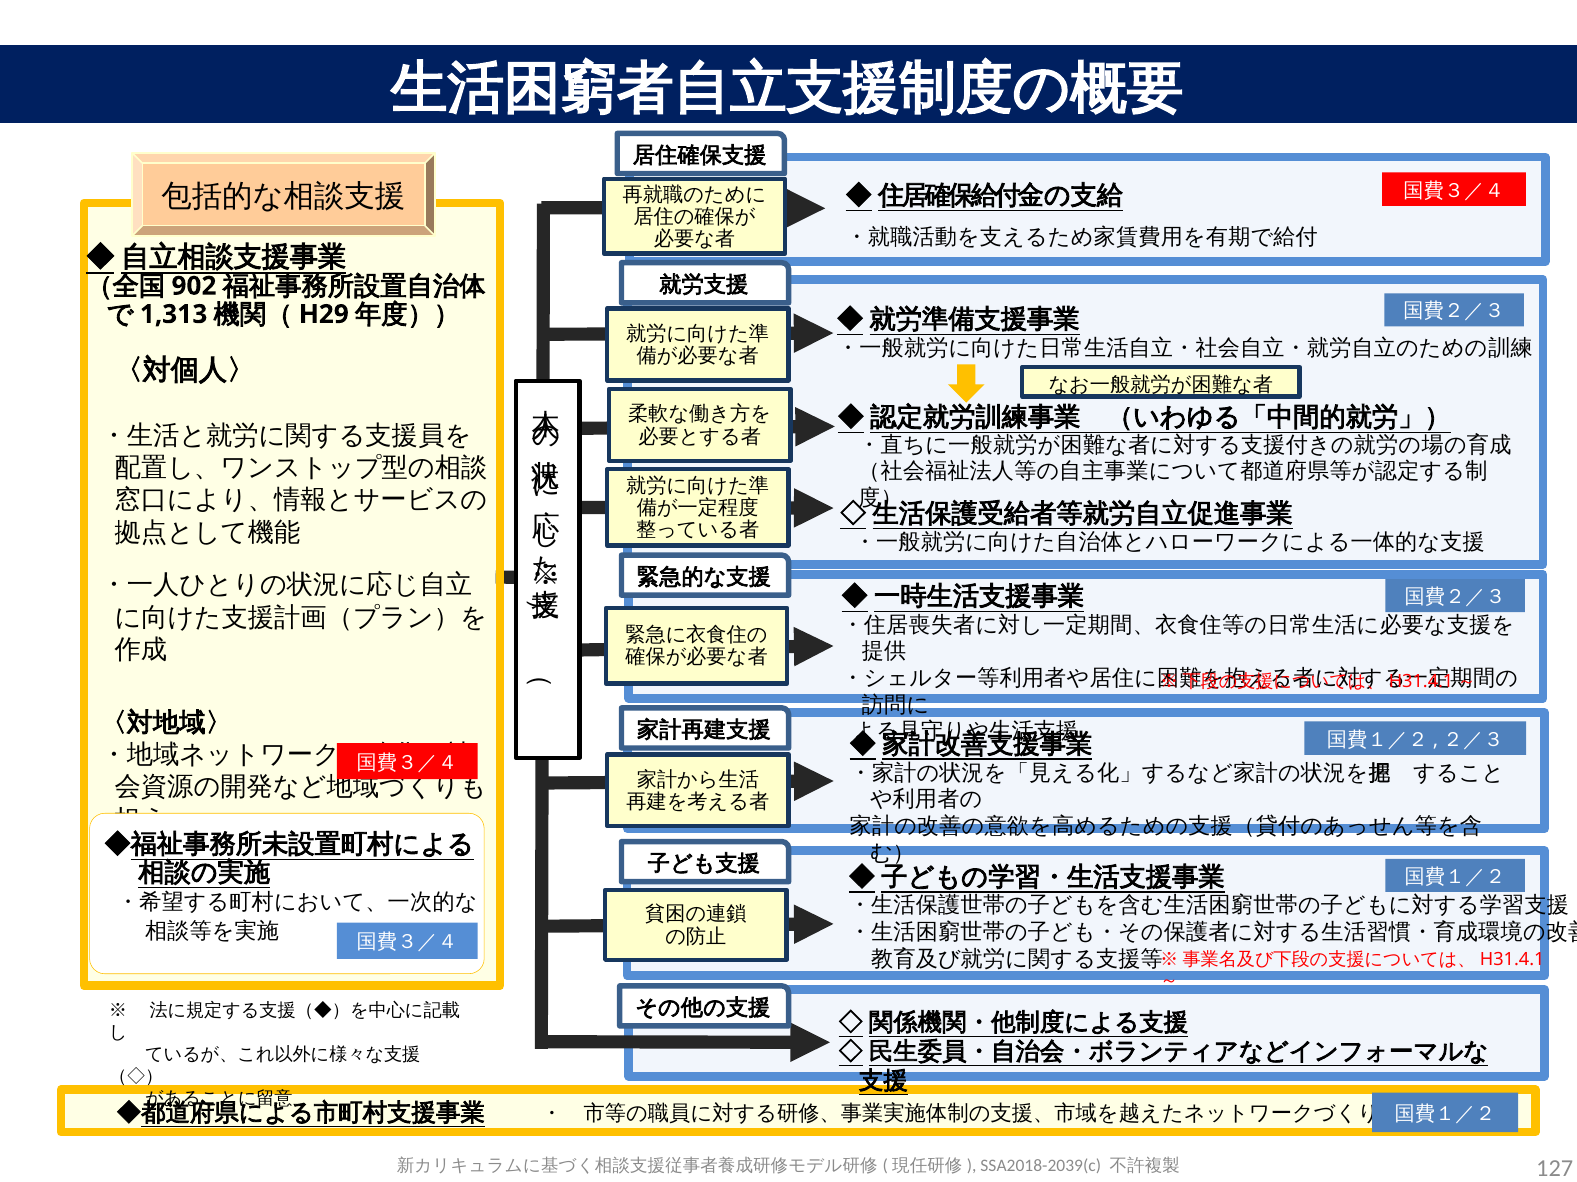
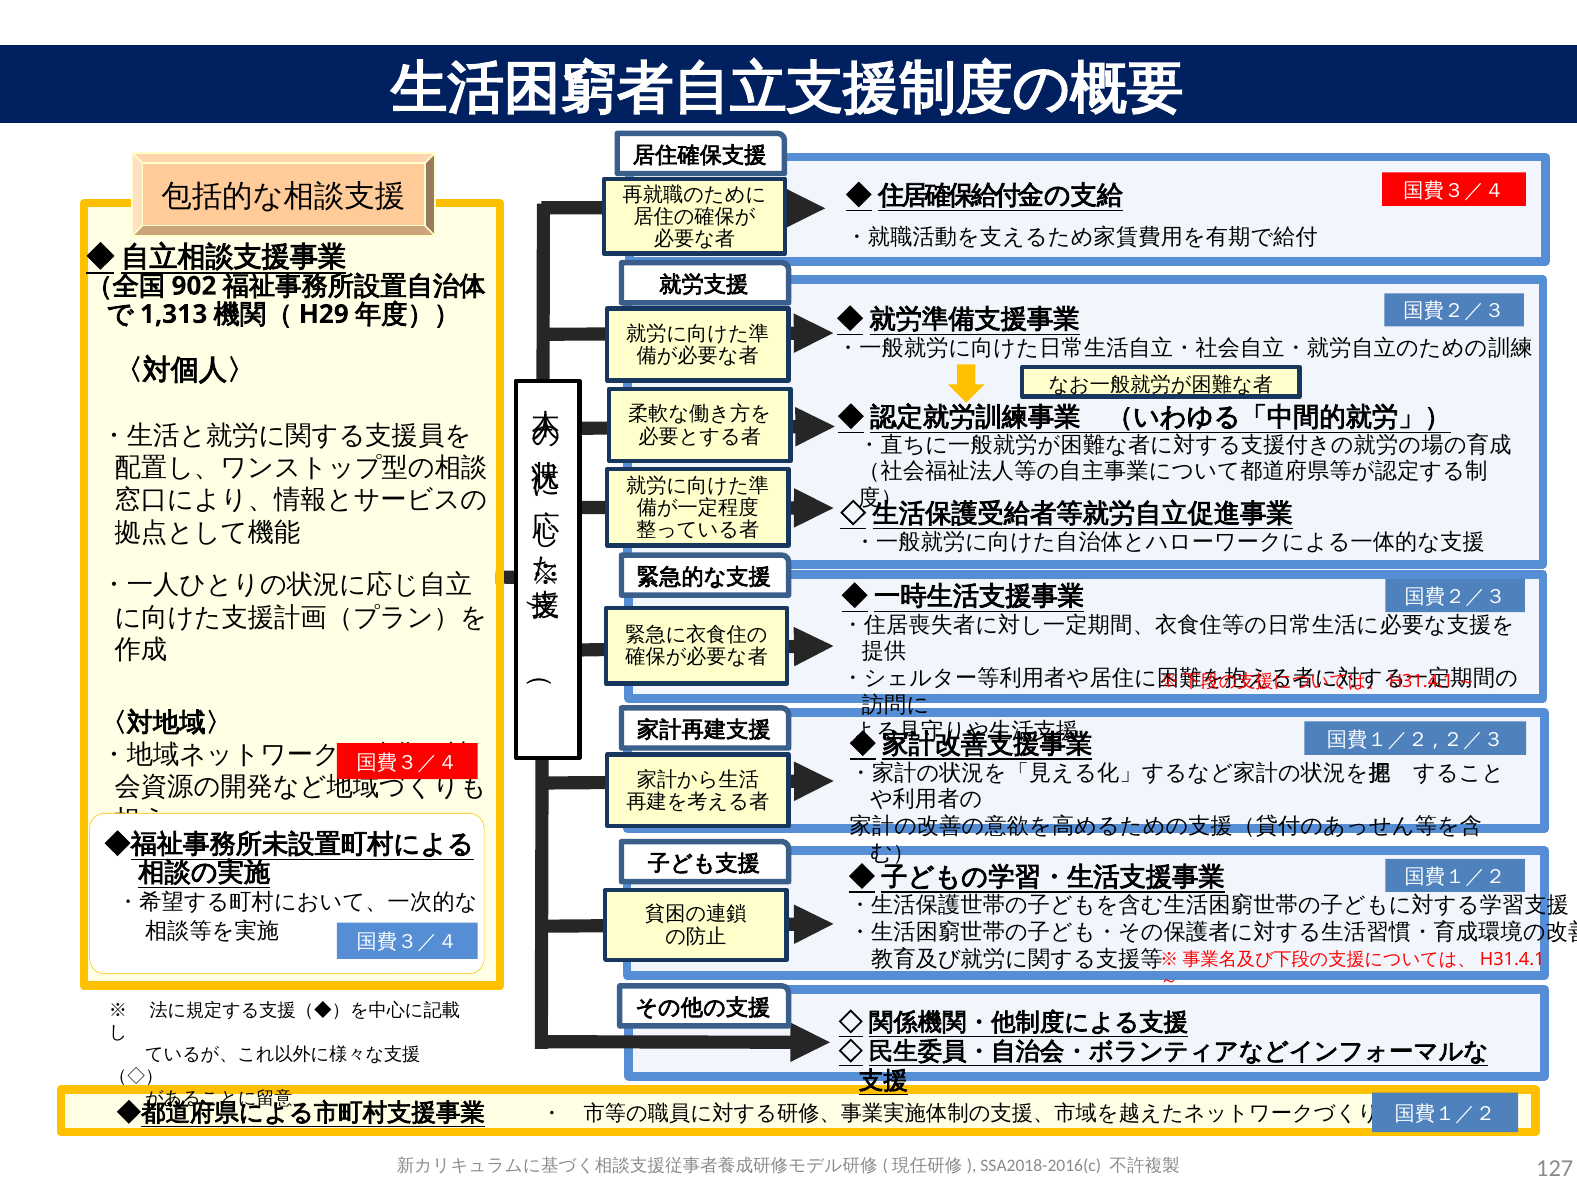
SSA2018-2039(c: SSA2018-2039(c -> SSA2018-2016(c
